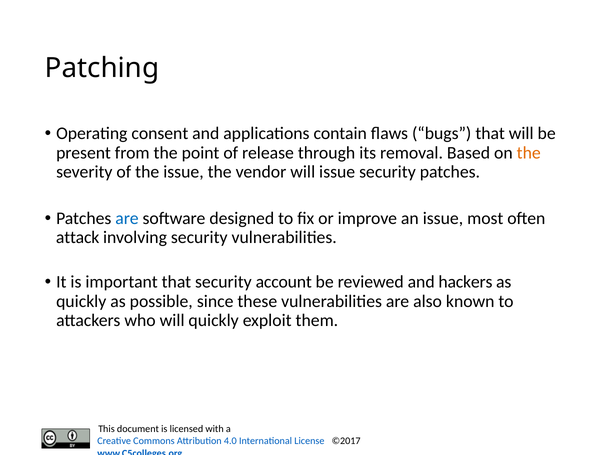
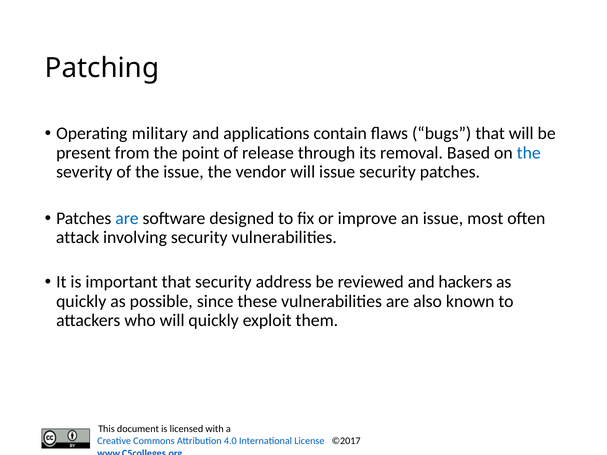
consent: consent -> military
the at (529, 153) colour: orange -> blue
account: account -> address
